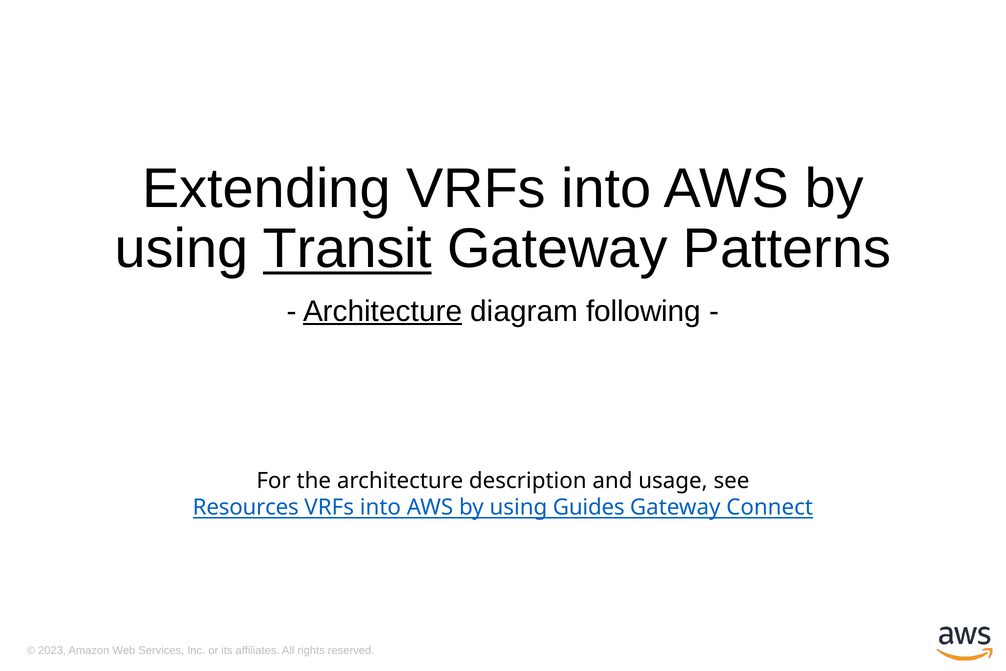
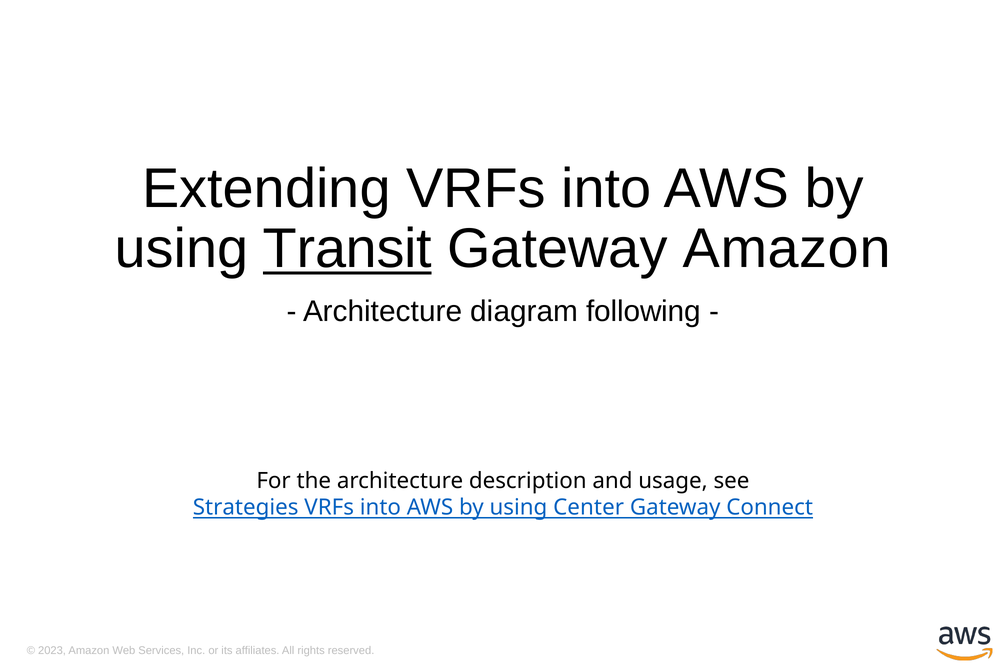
Gateway Patterns: Patterns -> Amazon
Architecture at (383, 311) underline: present -> none
Resources: Resources -> Strategies
Guides: Guides -> Center
